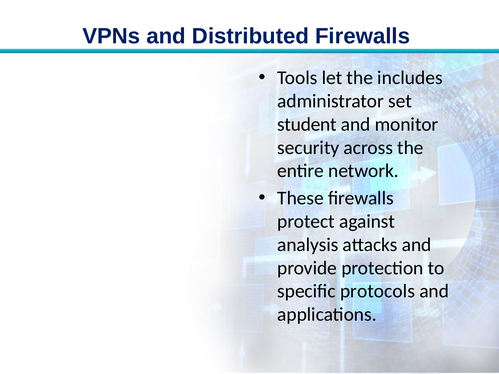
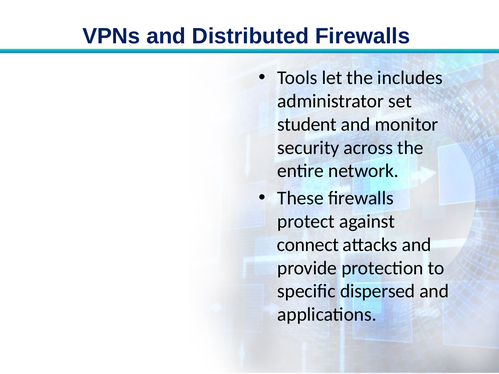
analysis: analysis -> connect
protocols: protocols -> dispersed
